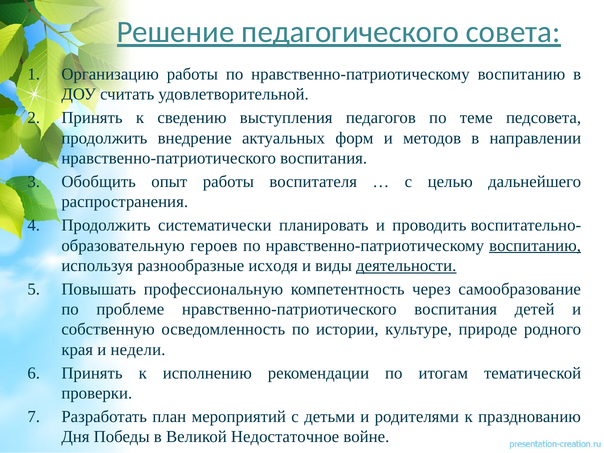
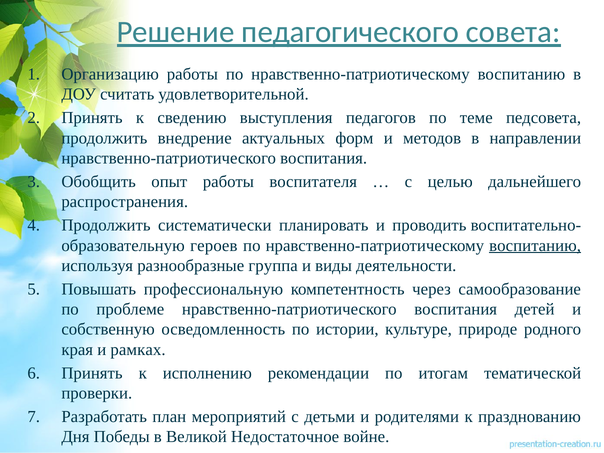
исходя: исходя -> группа
деятельности underline: present -> none
недели: недели -> рамках
